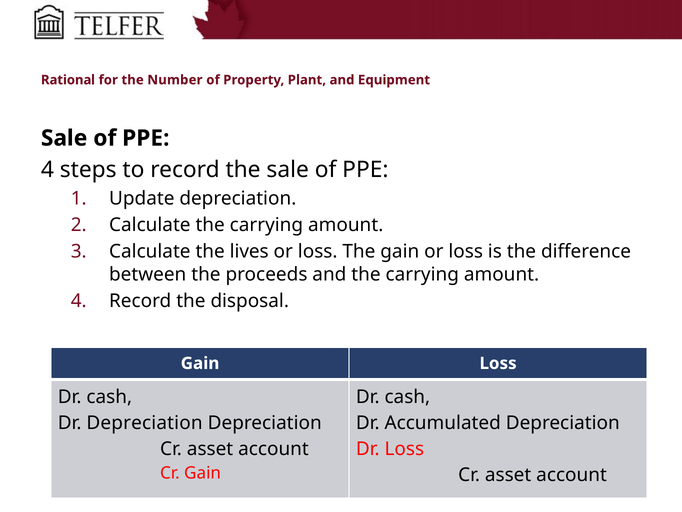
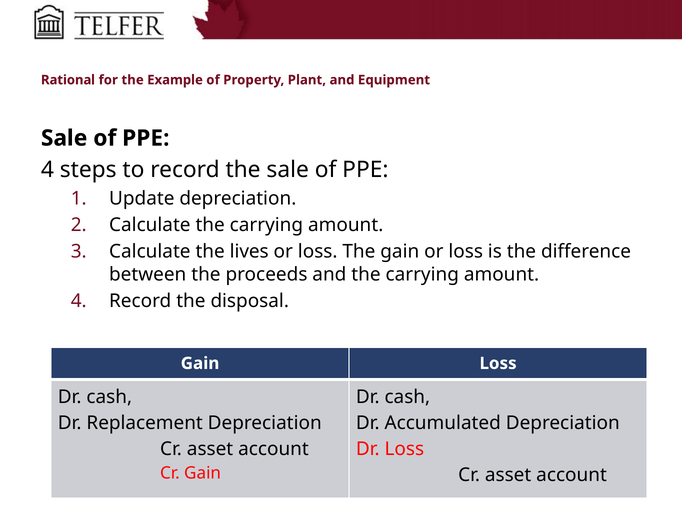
Number: Number -> Example
Dr Depreciation: Depreciation -> Replacement
